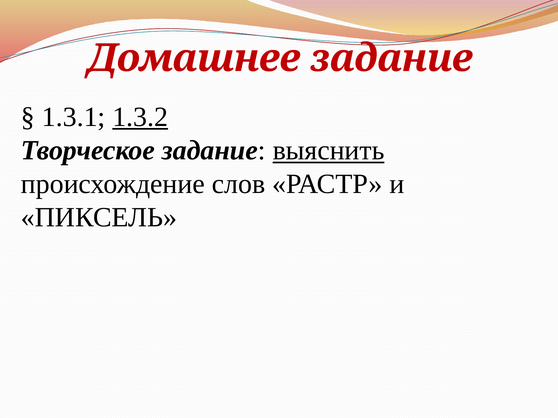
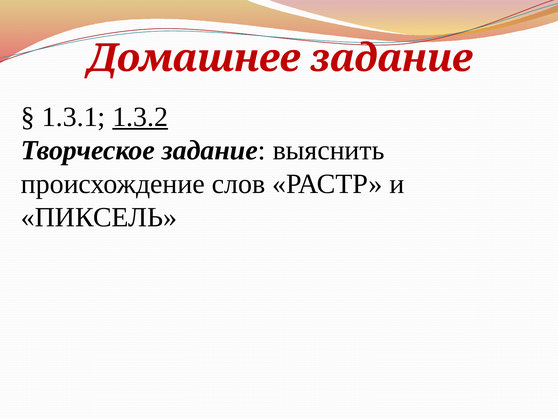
выяснить underline: present -> none
